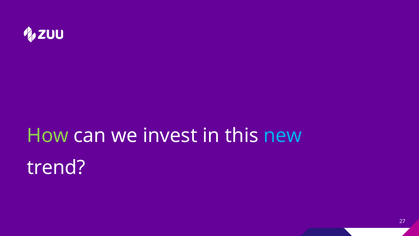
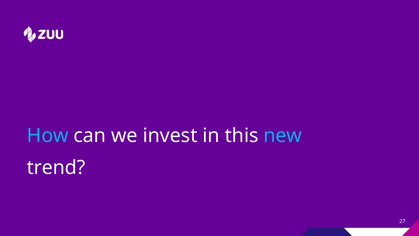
How colour: light green -> light blue
